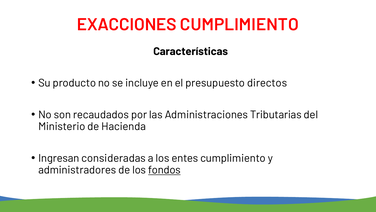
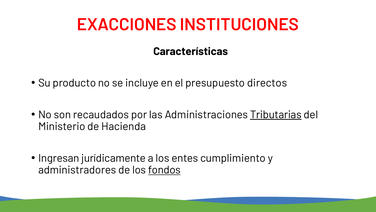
EXACCIONES CUMPLIMIENTO: CUMPLIMIENTO -> INSTITUCIONES
Tributarias underline: none -> present
consideradas: consideradas -> jurídicamente
